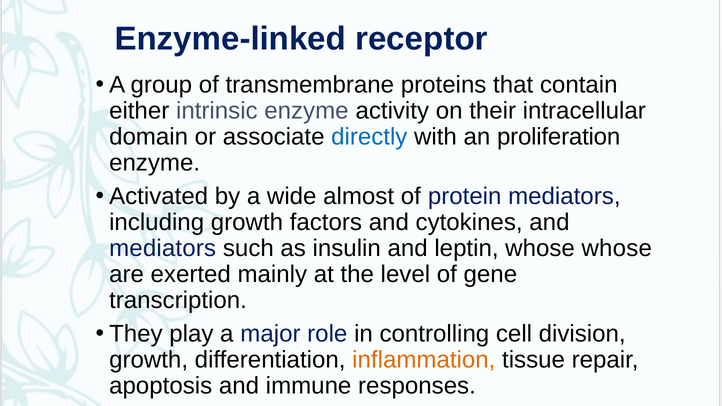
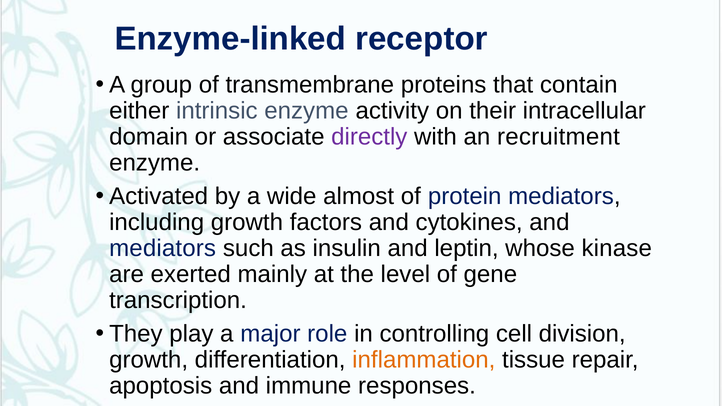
directly colour: blue -> purple
proliferation: proliferation -> recruitment
whose whose: whose -> kinase
